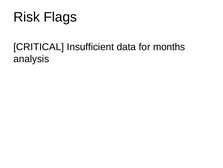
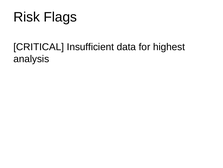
months: months -> highest
